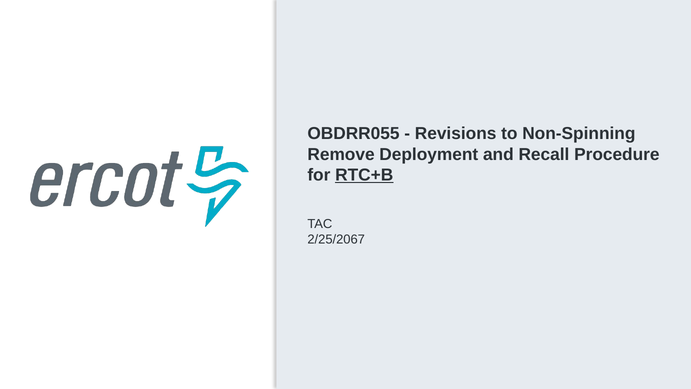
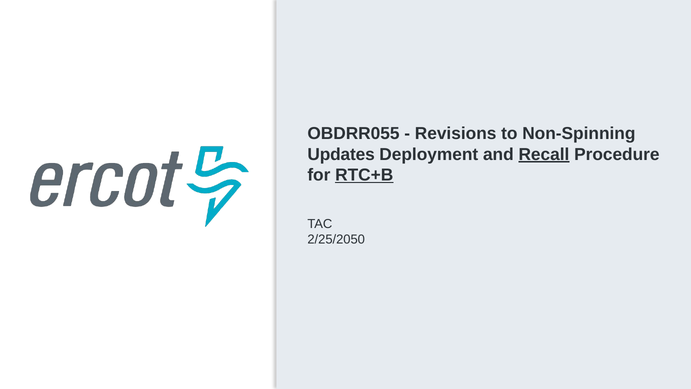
Remove: Remove -> Updates
Recall underline: none -> present
2/25/2067: 2/25/2067 -> 2/25/2050
